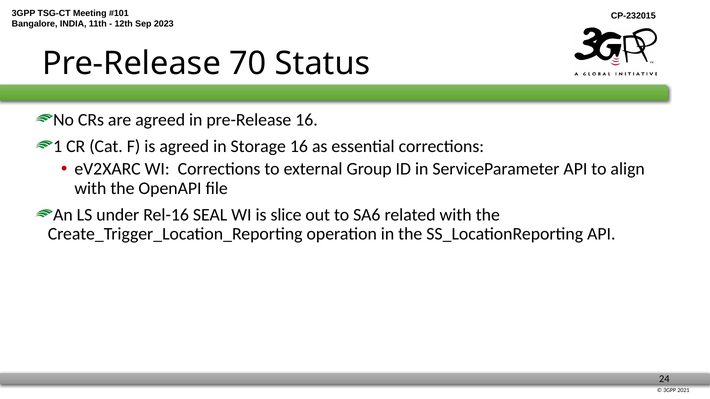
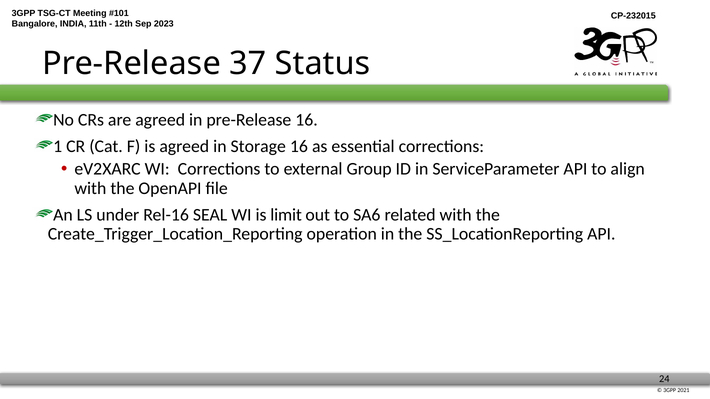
70: 70 -> 37
slice: slice -> limit
